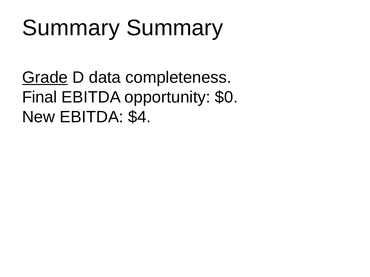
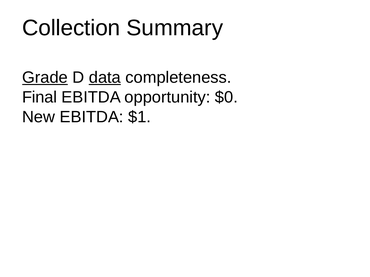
Summary at (71, 28): Summary -> Collection
data underline: none -> present
$4: $4 -> $1
